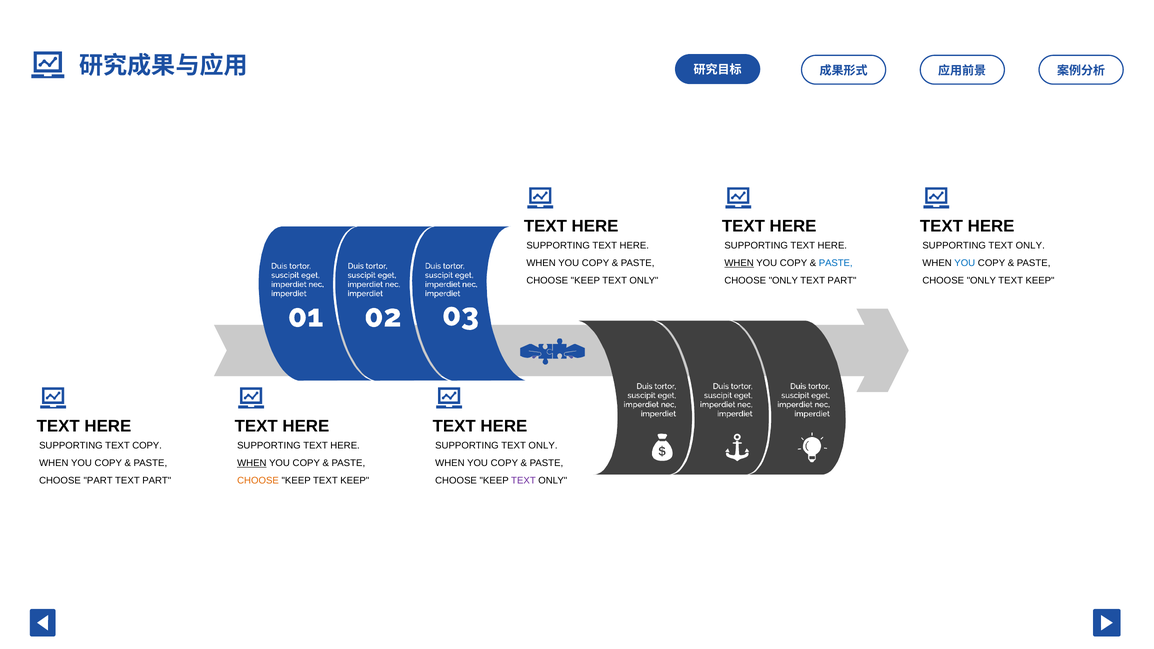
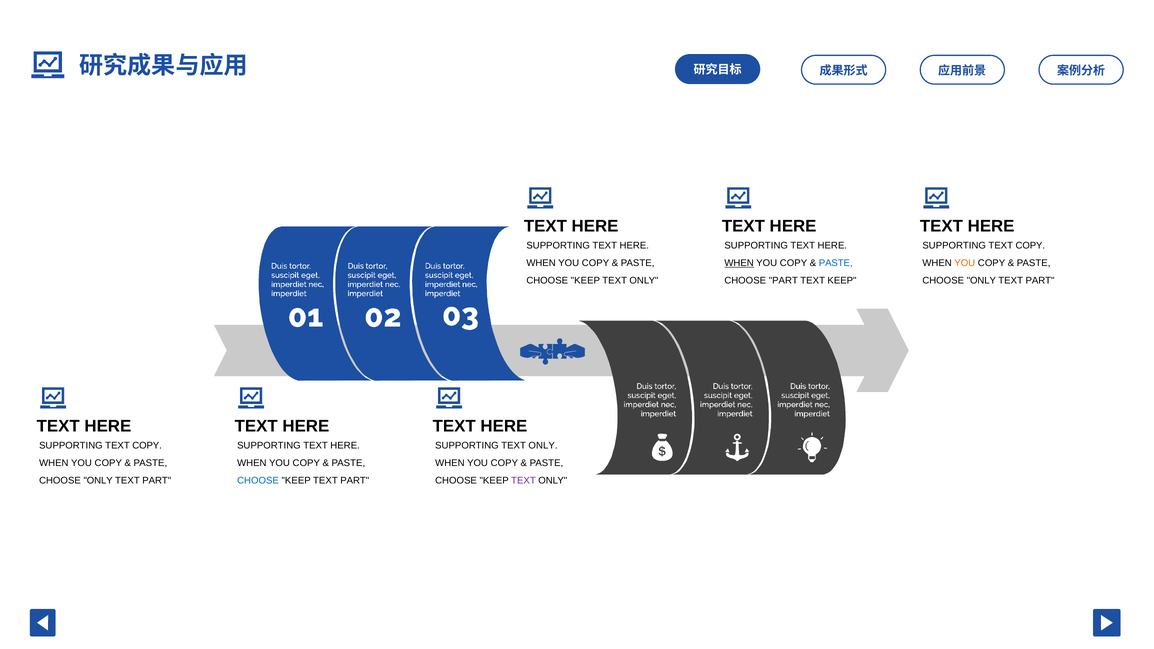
ONLY at (1030, 246): ONLY -> COPY
YOU at (965, 263) colour: blue -> orange
ONLY at (783, 280): ONLY -> PART
PART at (842, 280): PART -> KEEP
KEEP at (1040, 280): KEEP -> PART
WHEN at (252, 463) underline: present -> none
PART at (98, 481): PART -> ONLY
CHOOSE at (258, 481) colour: orange -> blue
KEEP TEXT KEEP: KEEP -> PART
